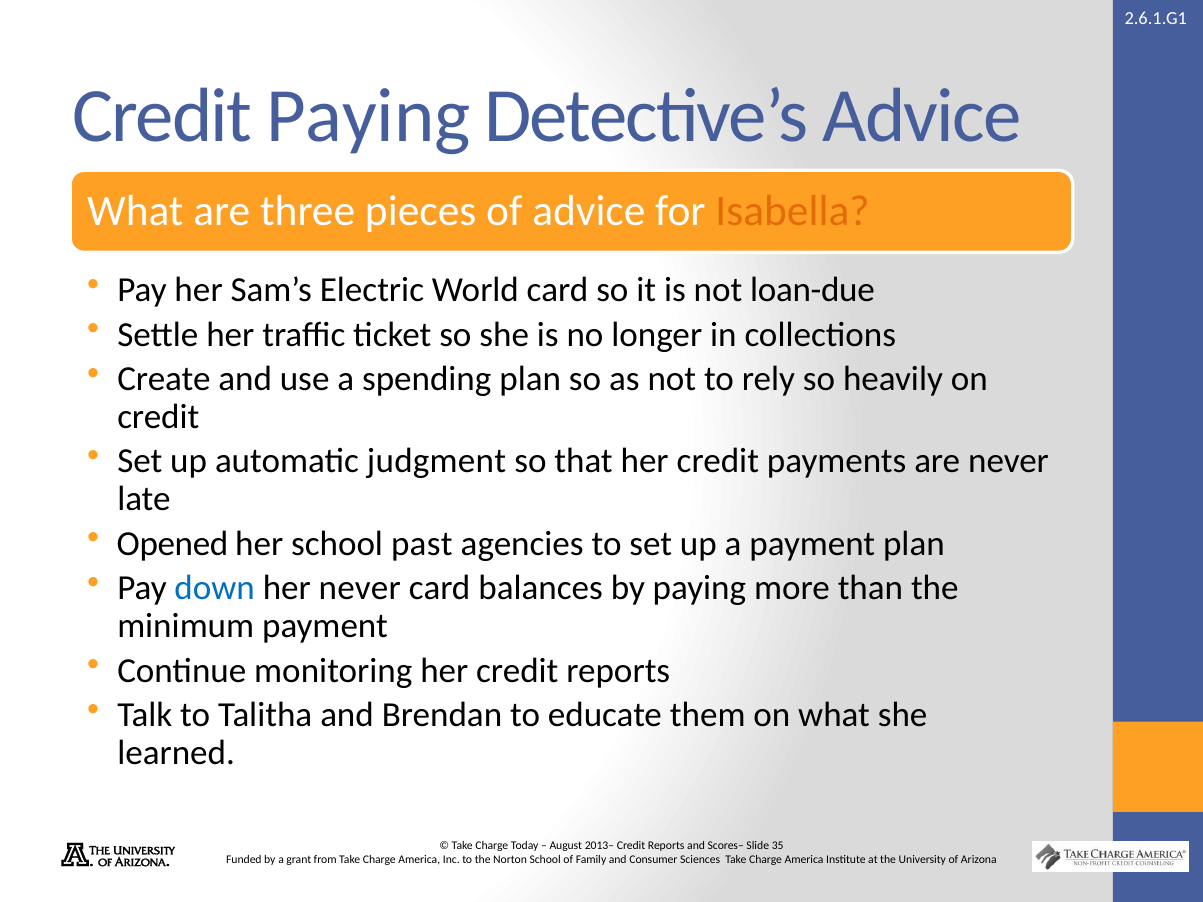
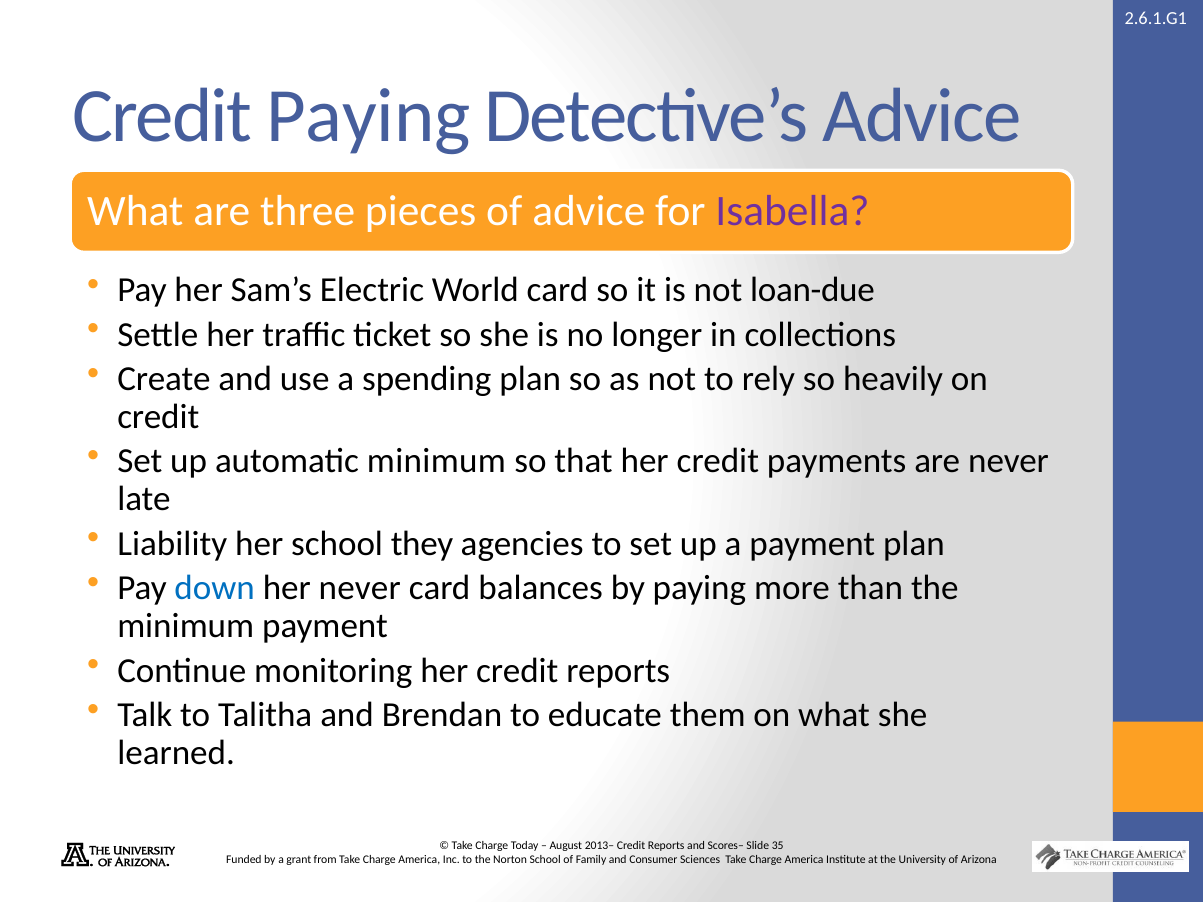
Isabella colour: orange -> purple
automatic judgment: judgment -> minimum
Opened: Opened -> Liability
past: past -> they
